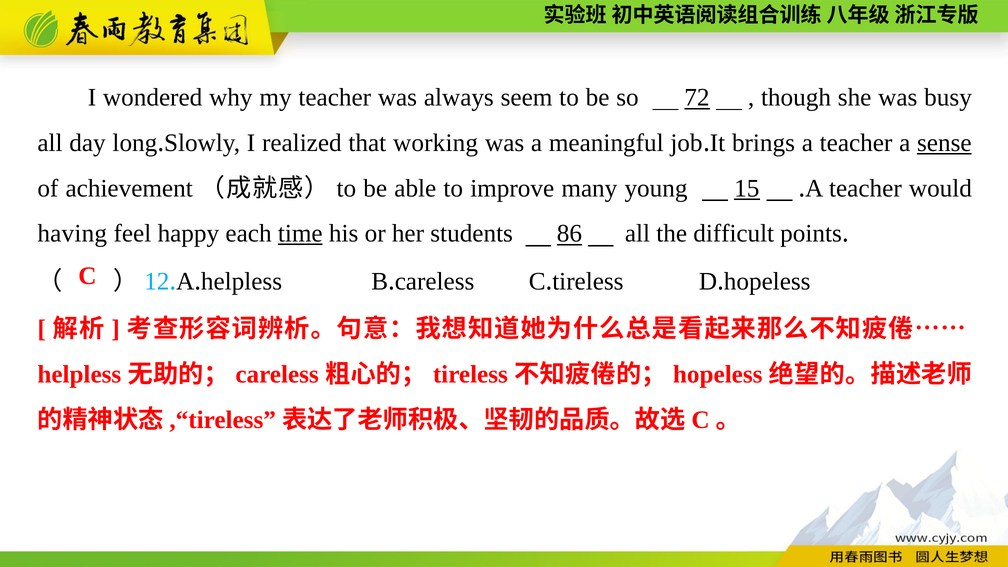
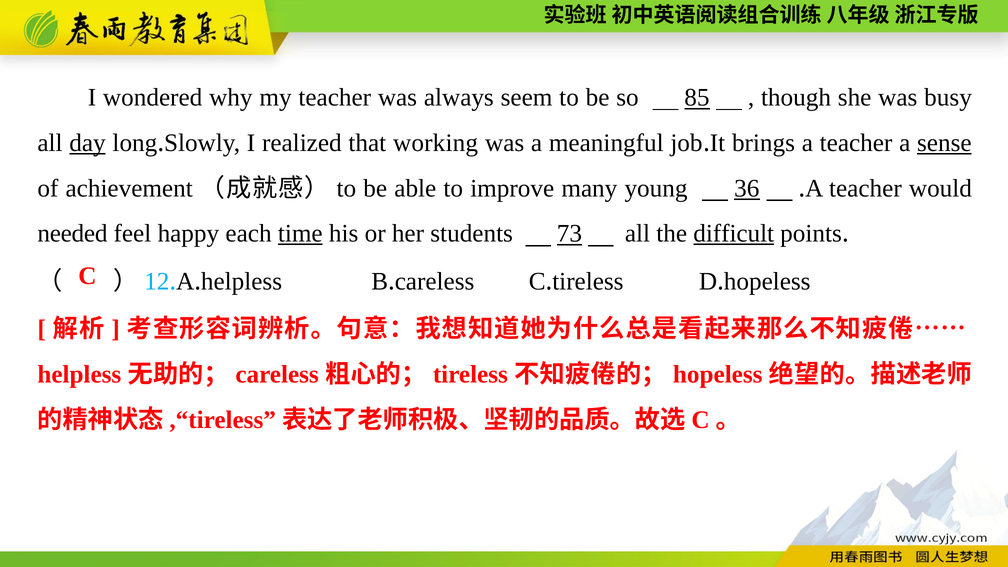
72: 72 -> 85
day underline: none -> present
15: 15 -> 36
having: having -> needed
86: 86 -> 73
difficult underline: none -> present
